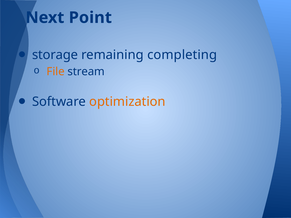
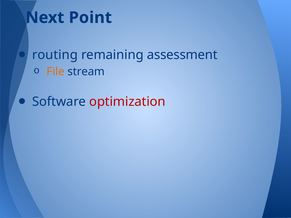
storage: storage -> routing
completing: completing -> assessment
optimization colour: orange -> red
